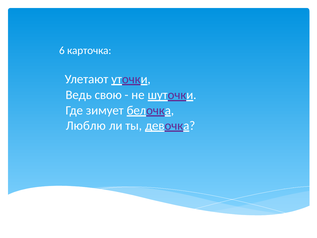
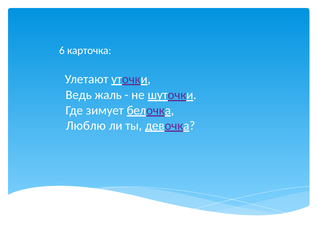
свою: свою -> жаль
